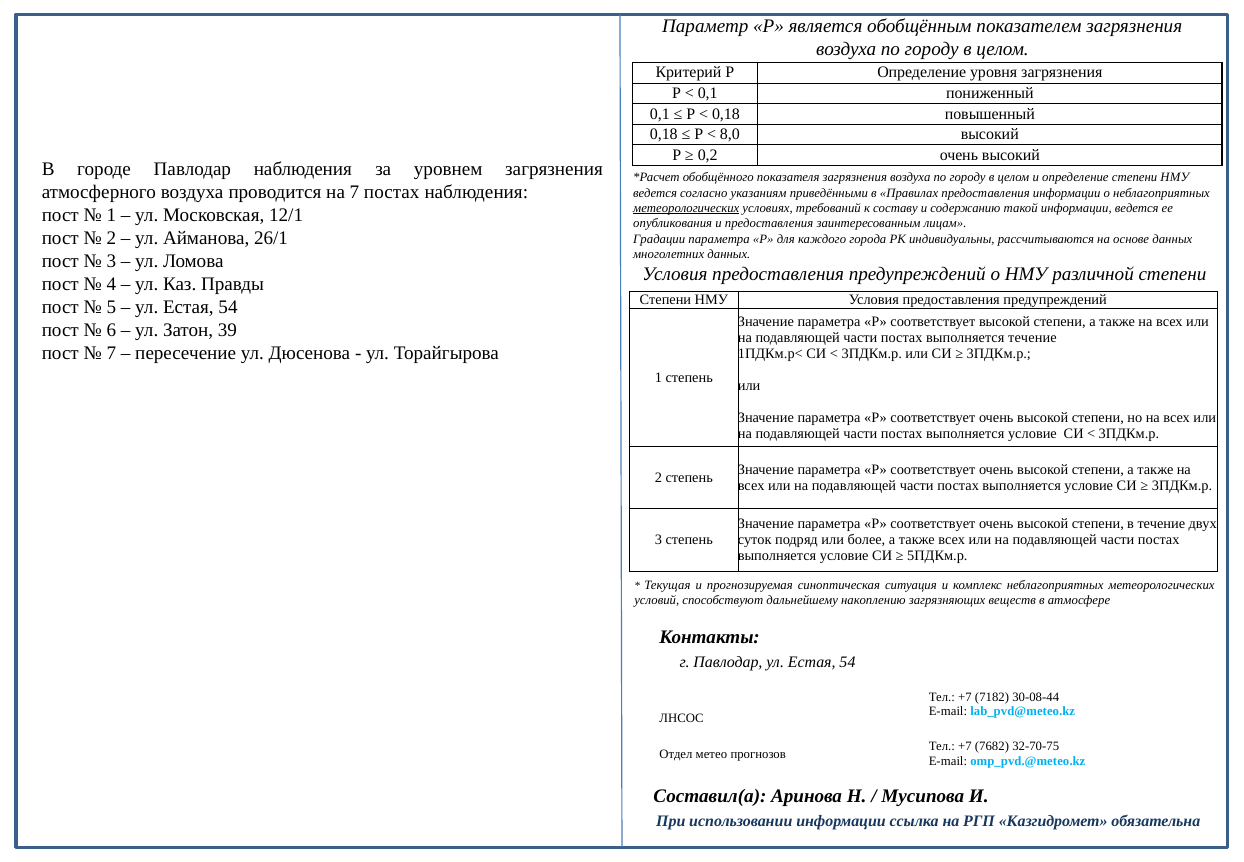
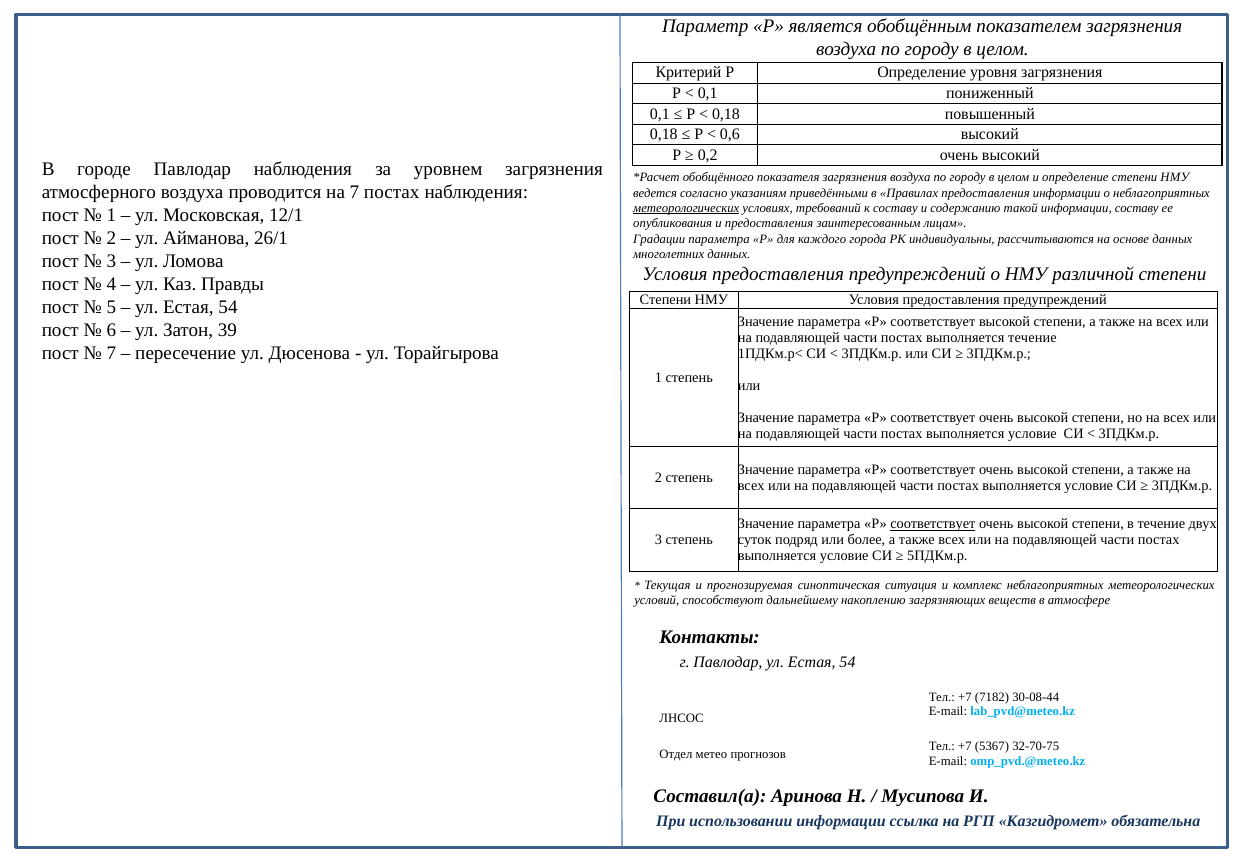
8,0: 8,0 -> 0,6
информации ведется: ведется -> составу
соответствует at (933, 524) underline: none -> present
7682: 7682 -> 5367
